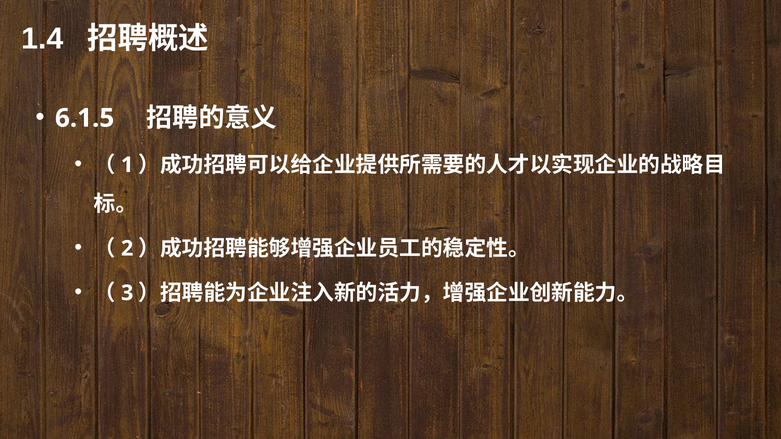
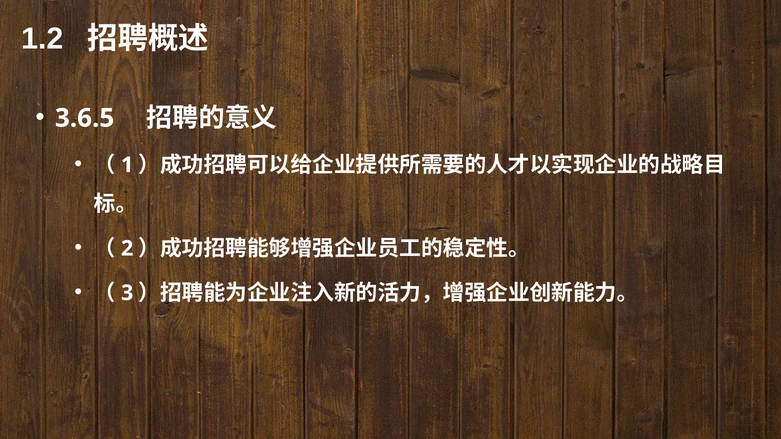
1.4: 1.4 -> 1.2
6.1.5: 6.1.5 -> 3.6.5
